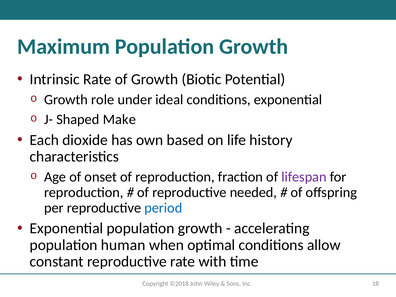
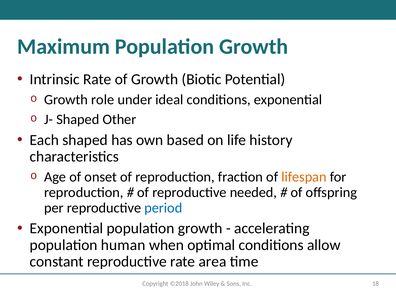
Make: Make -> Other
Each dioxide: dioxide -> shaped
lifespan colour: purple -> orange
with: with -> area
